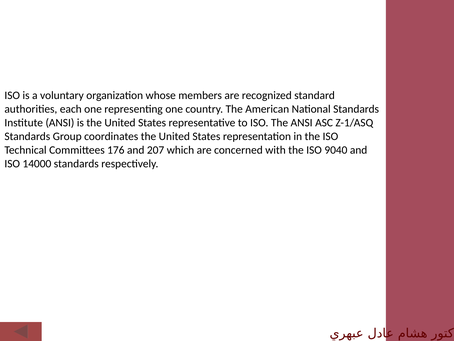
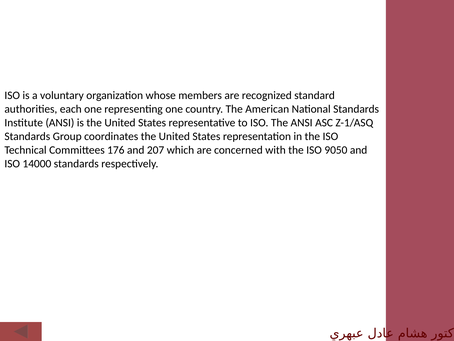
9040: 9040 -> 9050
